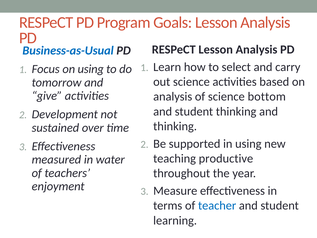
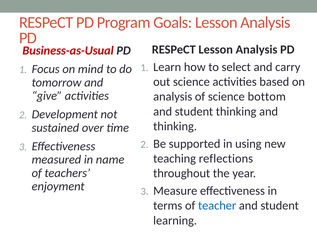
Business-as-Usual colour: blue -> red
on using: using -> mind
productive: productive -> reflections
water: water -> name
